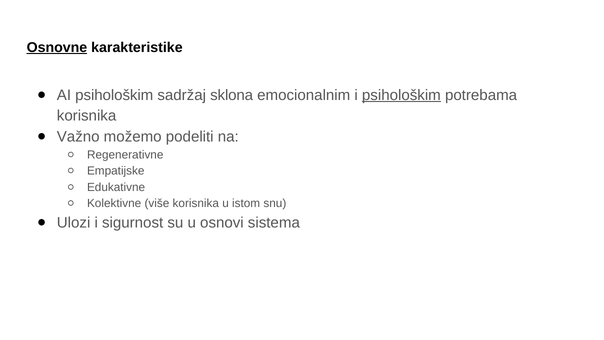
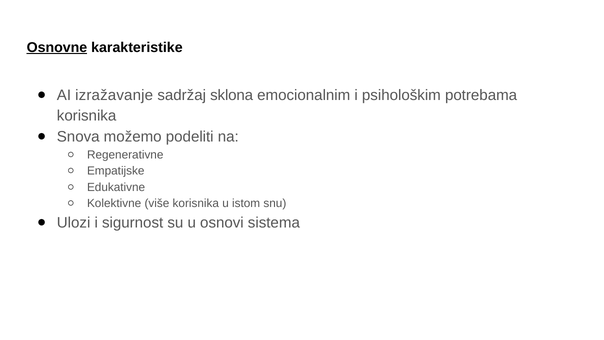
AI psihološkim: psihološkim -> izražavanje
psihološkim at (401, 95) underline: present -> none
Važno: Važno -> Snova
